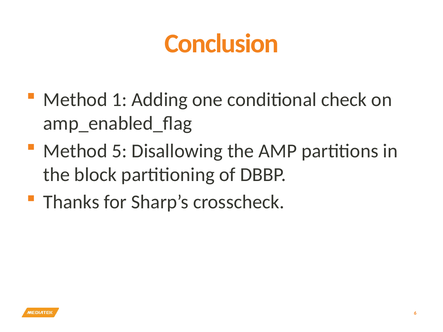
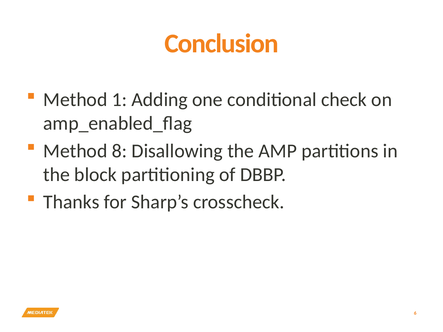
5: 5 -> 8
